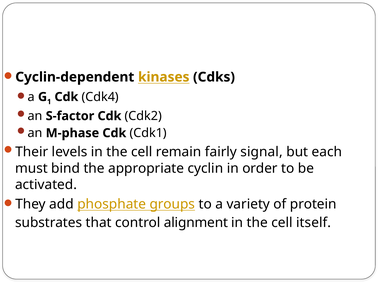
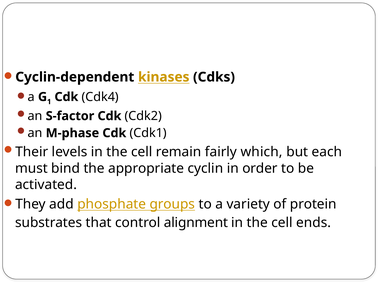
signal: signal -> which
itself: itself -> ends
